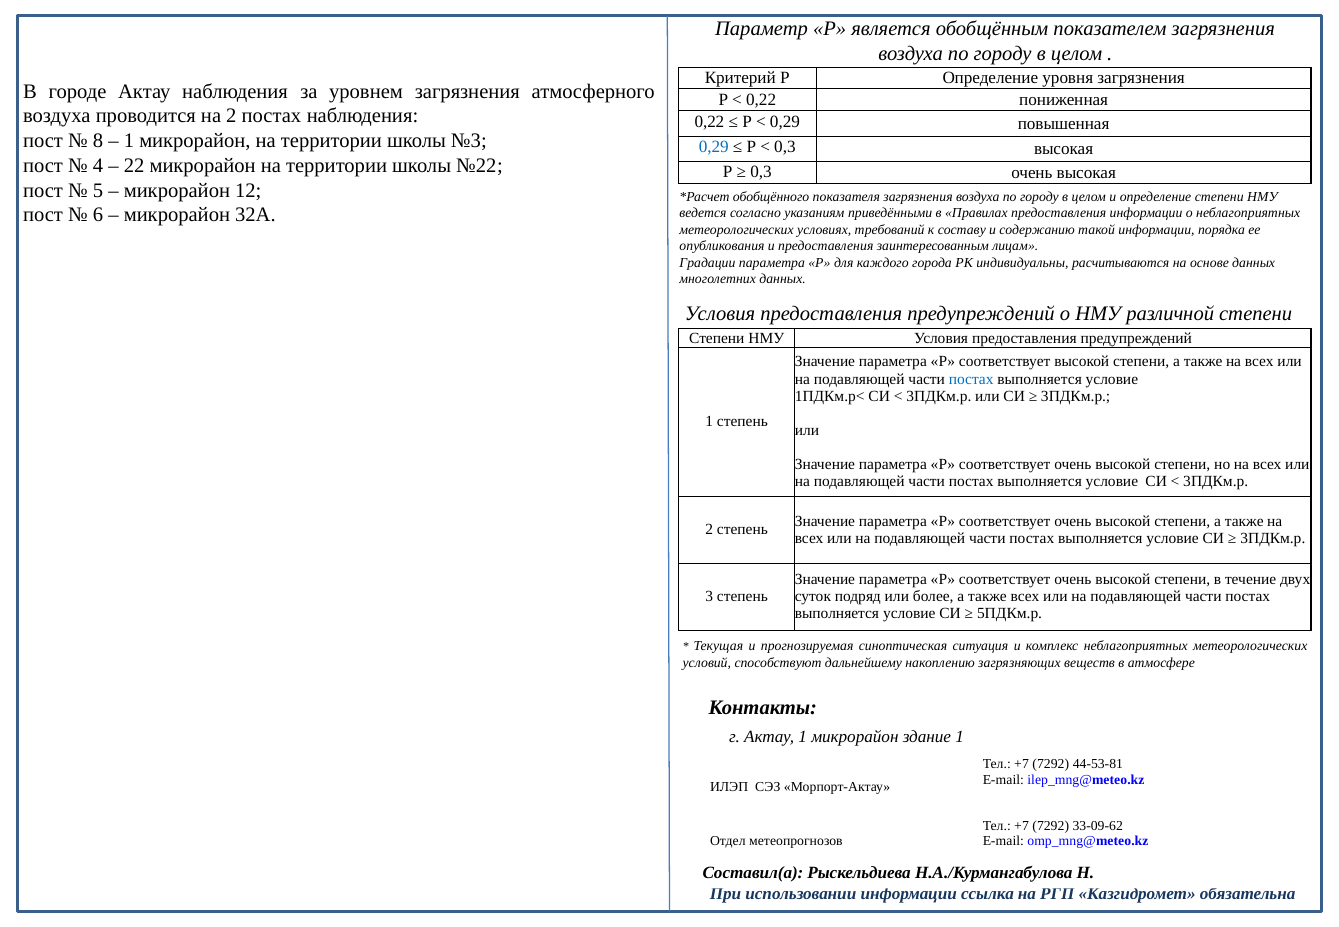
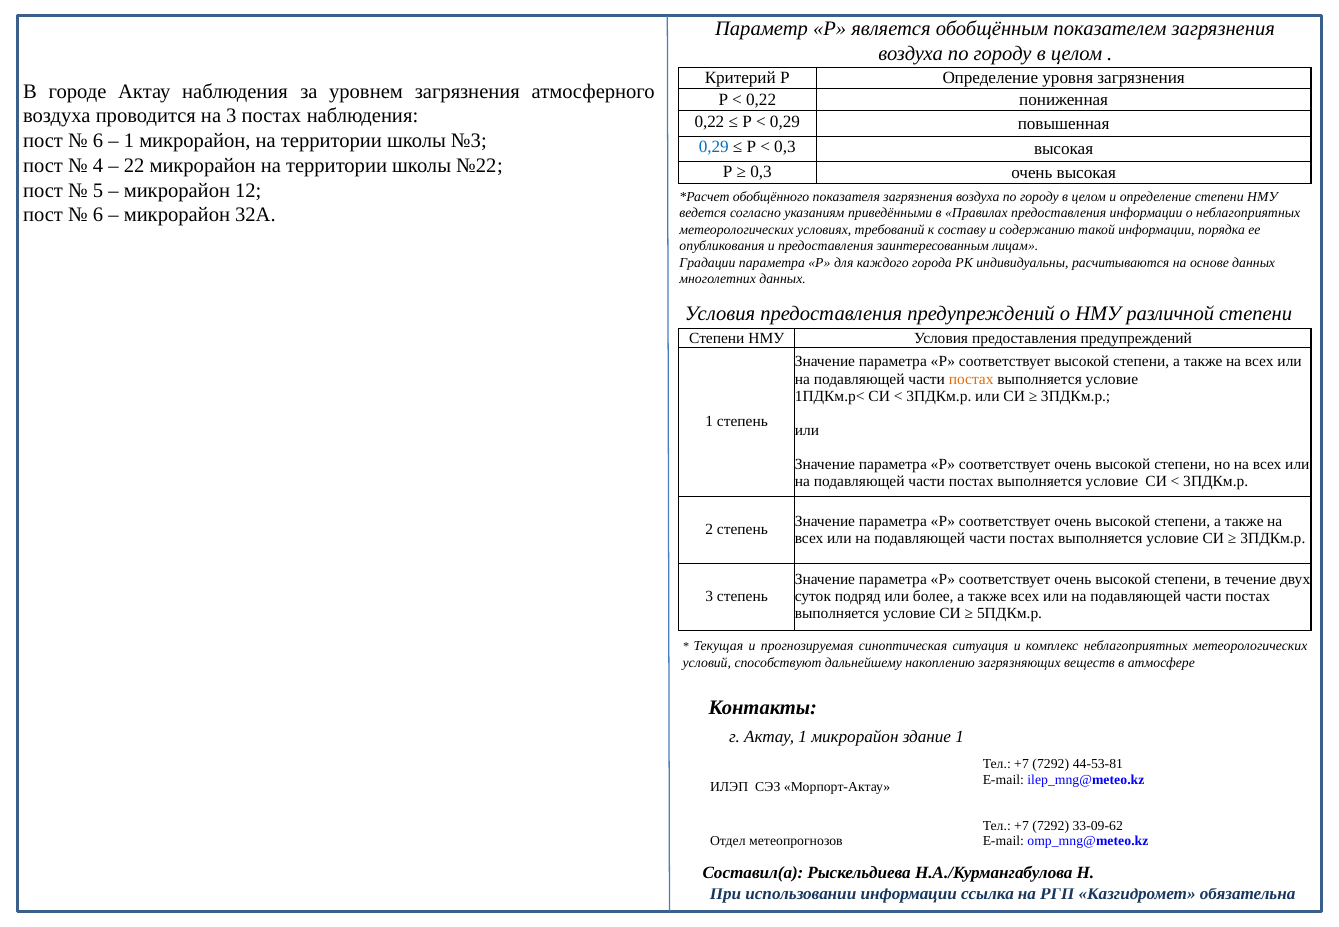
на 2: 2 -> 3
8 at (98, 141): 8 -> 6
постах at (971, 379) colour: blue -> orange
